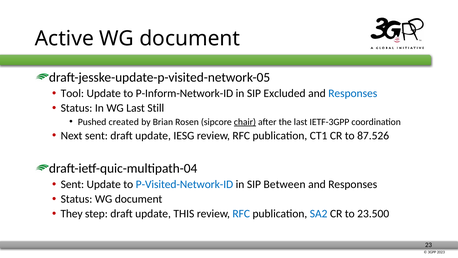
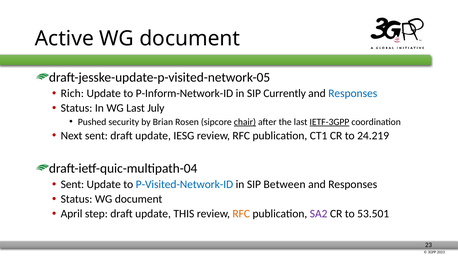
Tool: Tool -> Rich
Excluded: Excluded -> Currently
Still: Still -> July
created: created -> security
IETF-3GPP underline: none -> present
87.526: 87.526 -> 24.219
They: They -> April
RFC at (241, 214) colour: blue -> orange
SA2 colour: blue -> purple
23.500: 23.500 -> 53.501
